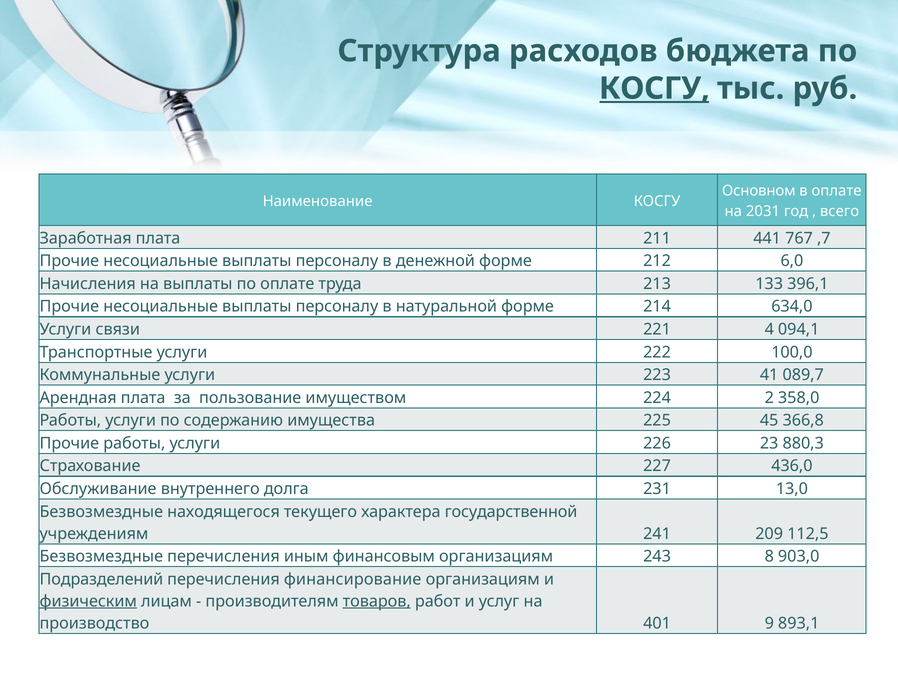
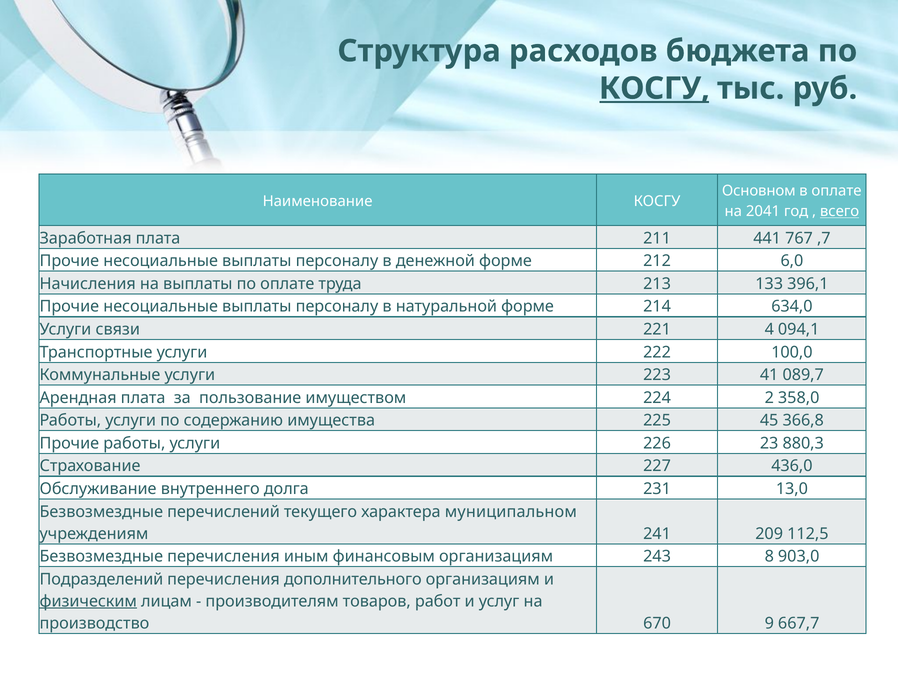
2031: 2031 -> 2041
всего underline: none -> present
находящегося: находящегося -> перечислений
государственной: государственной -> муниципальном
финансирование: финансирование -> дополнительного
товаров underline: present -> none
401: 401 -> 670
893,1: 893,1 -> 667,7
